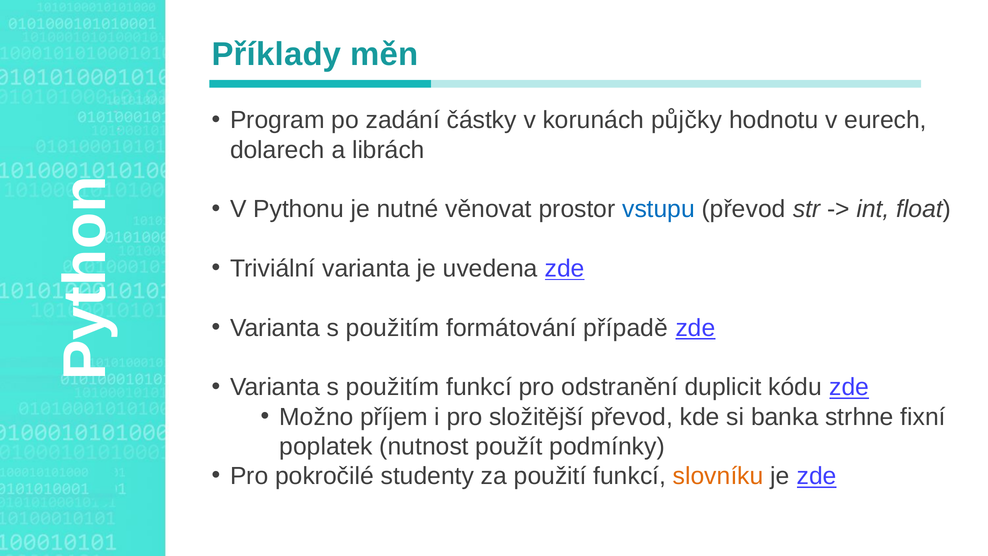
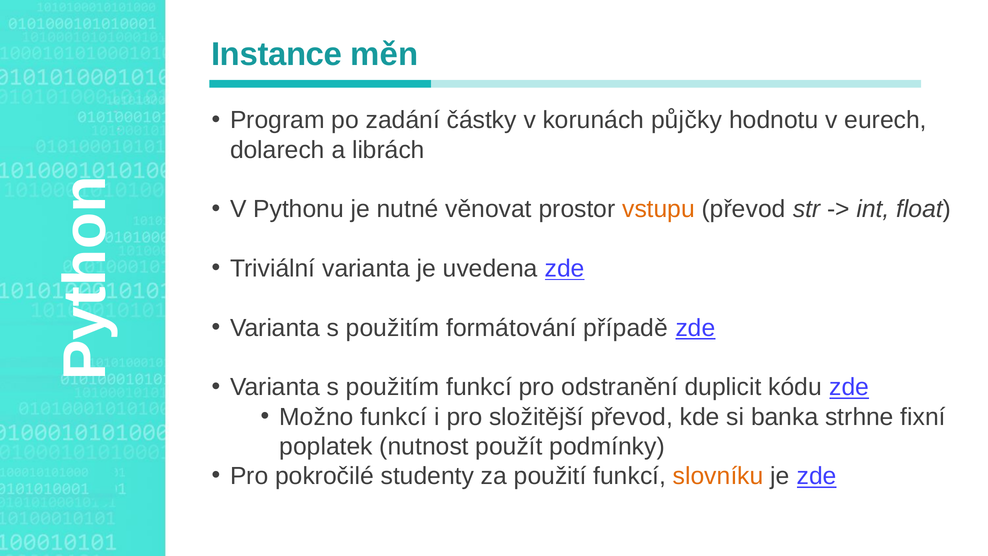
Příklady: Příklady -> Instance
vstupu colour: blue -> orange
Možno příjem: příjem -> funkcí
